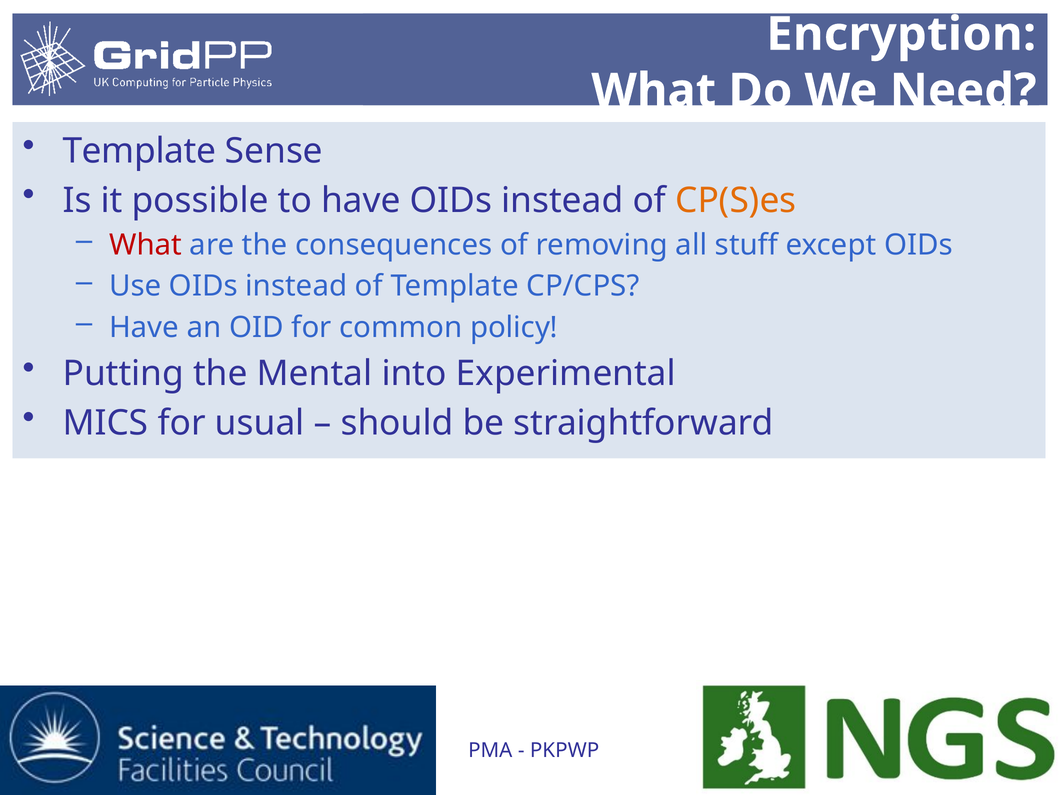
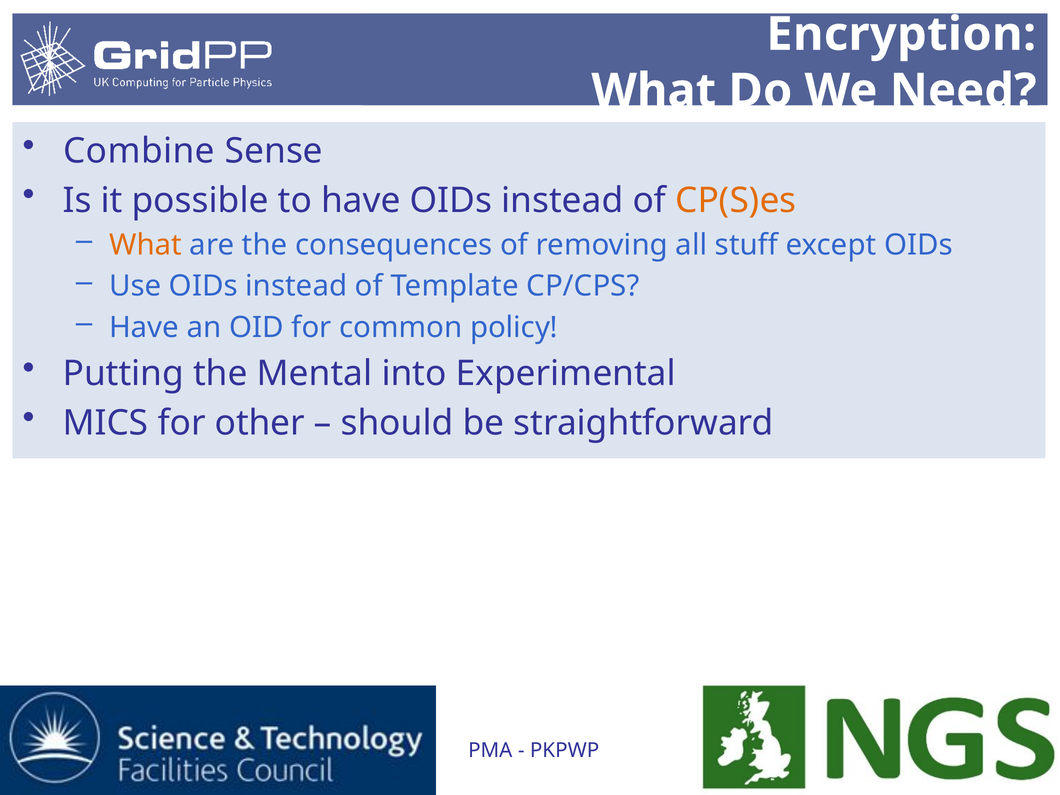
Template at (139, 151): Template -> Combine
What at (145, 245) colour: red -> orange
usual: usual -> other
